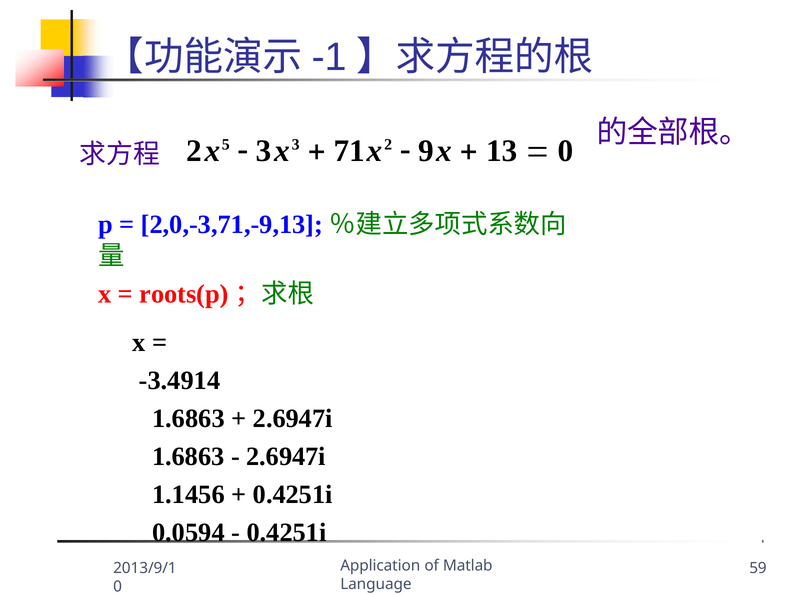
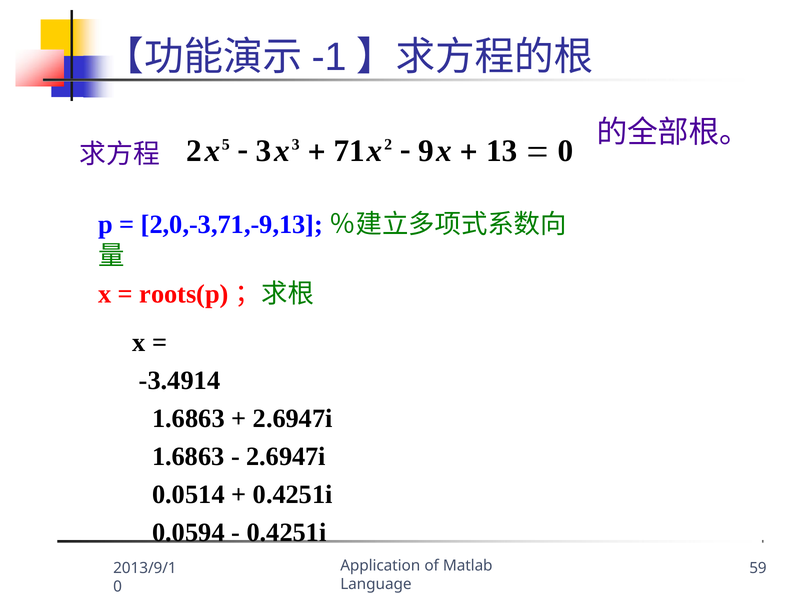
1.1456: 1.1456 -> 0.0514
